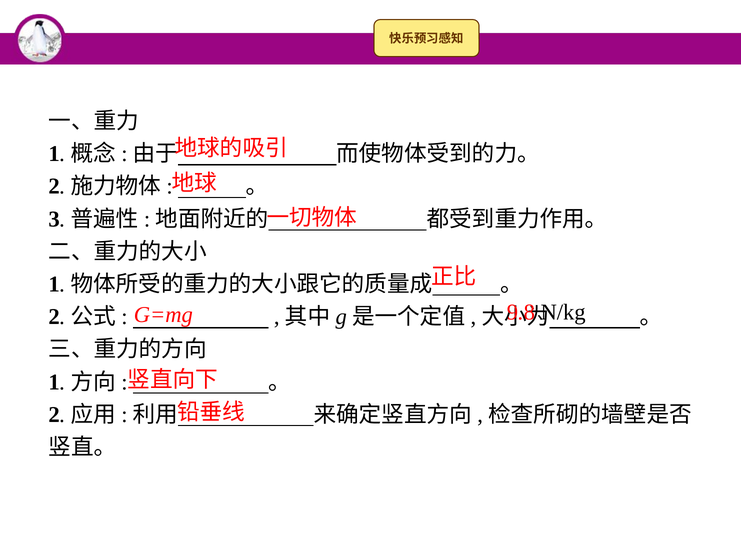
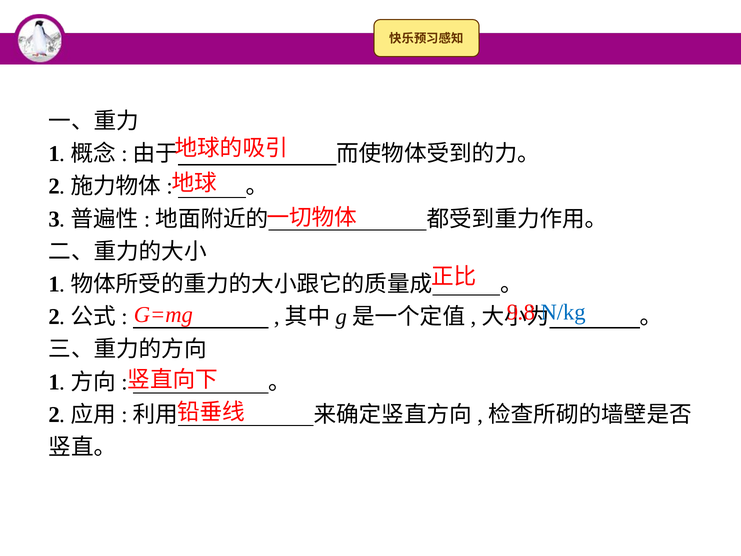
N/kg colour: black -> blue
